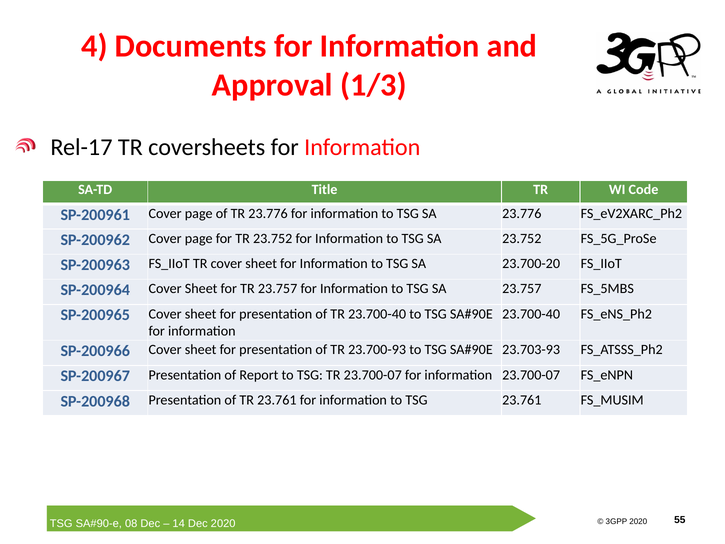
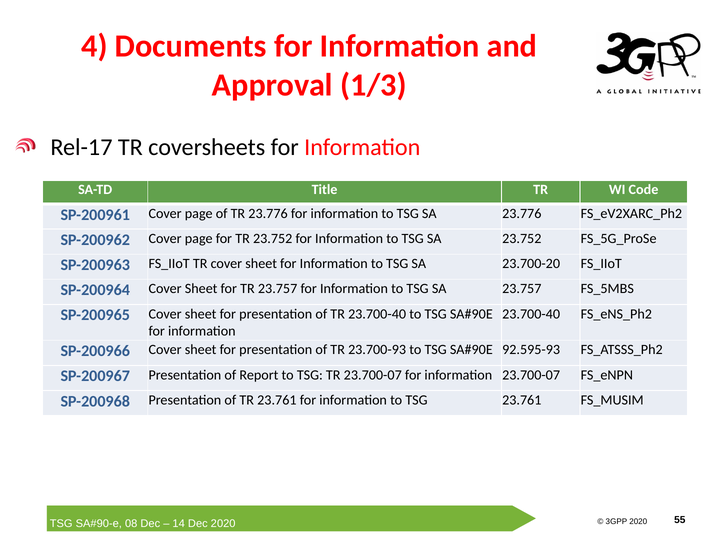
23.703-93: 23.703-93 -> 92.595-93
